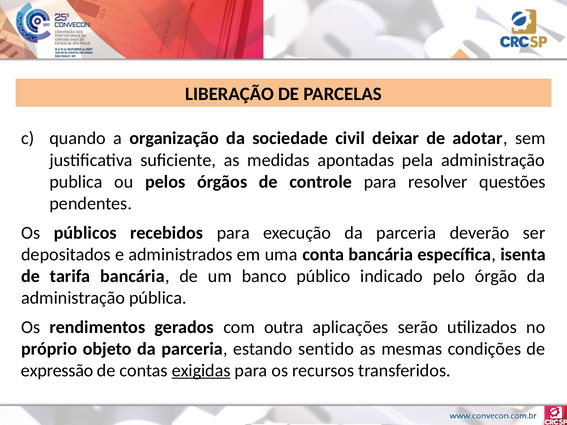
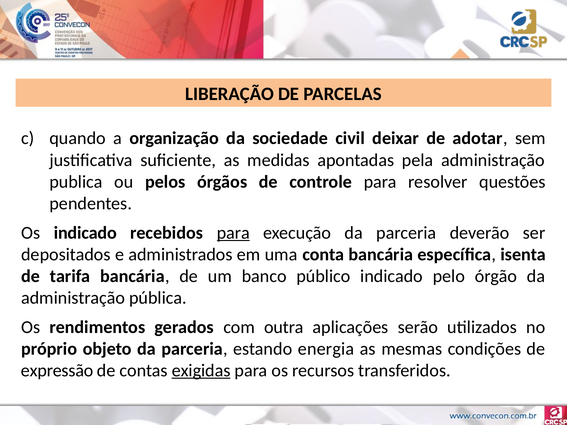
Os públicos: públicos -> indicado
para at (233, 233) underline: none -> present
sentido: sentido -> energia
